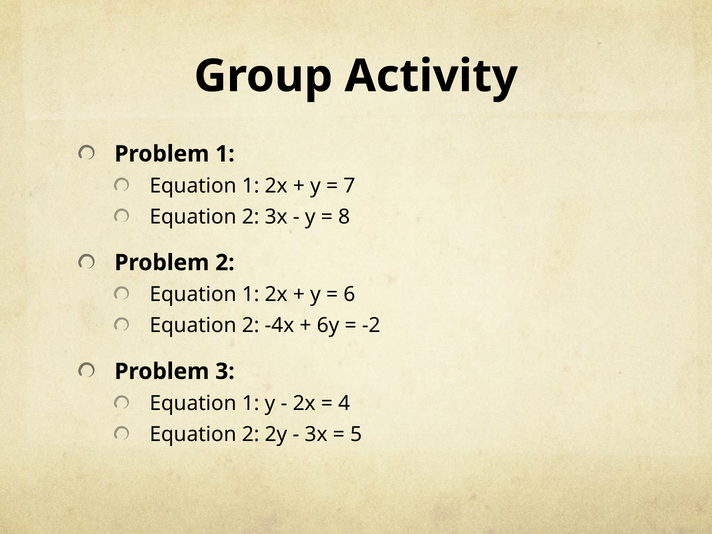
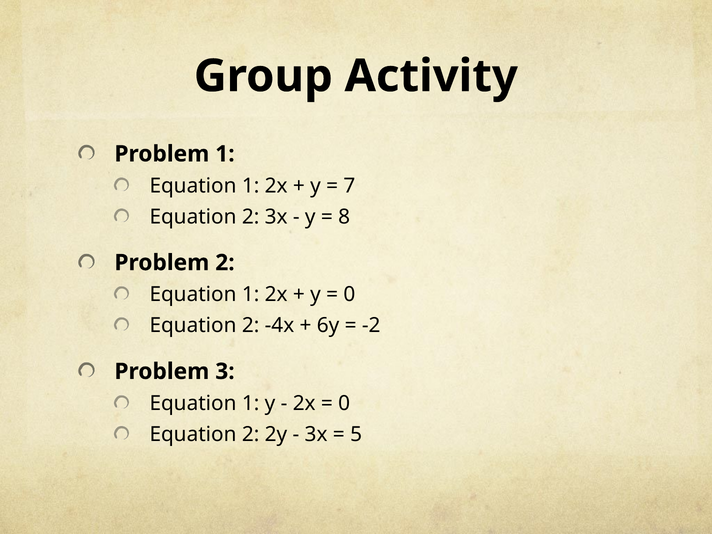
6 at (349, 295): 6 -> 0
4 at (344, 403): 4 -> 0
